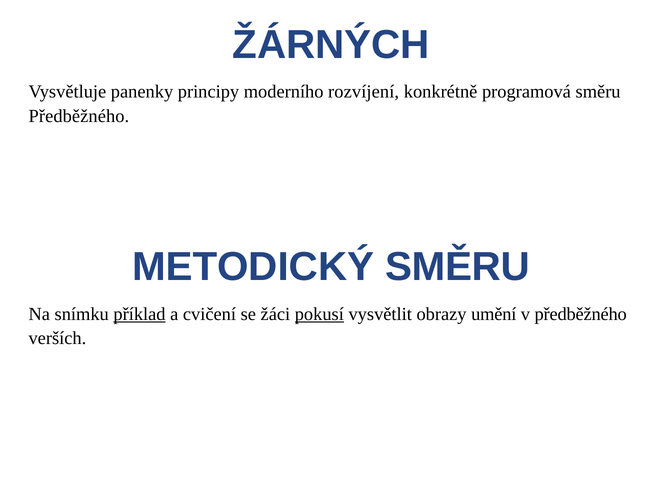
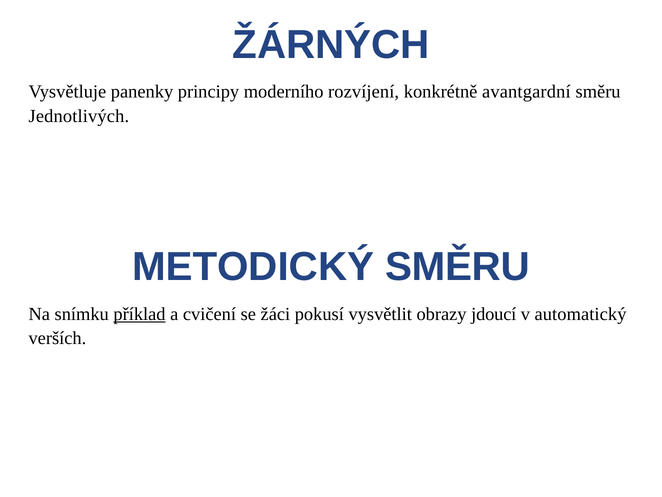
programová: programová -> avantgardní
Předběžného at (79, 116): Předběžného -> Jednotlivých
pokusí underline: present -> none
umění: umění -> jdoucí
v předběžného: předběžného -> automatický
